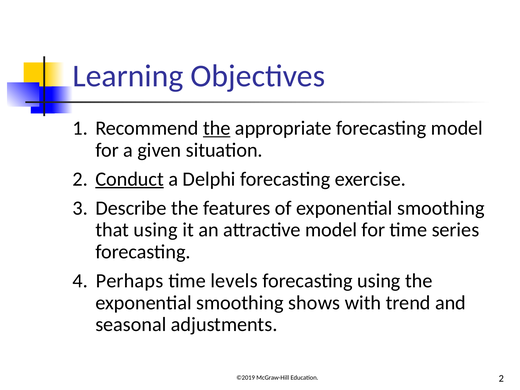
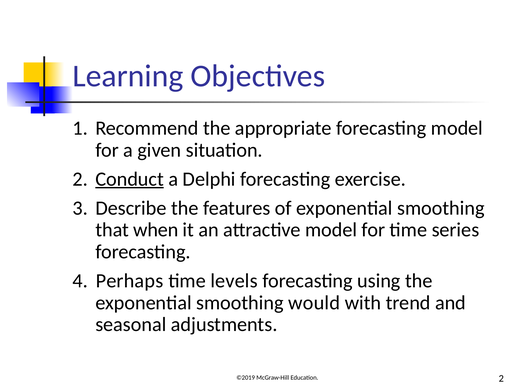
the at (217, 128) underline: present -> none
that using: using -> when
shows: shows -> would
